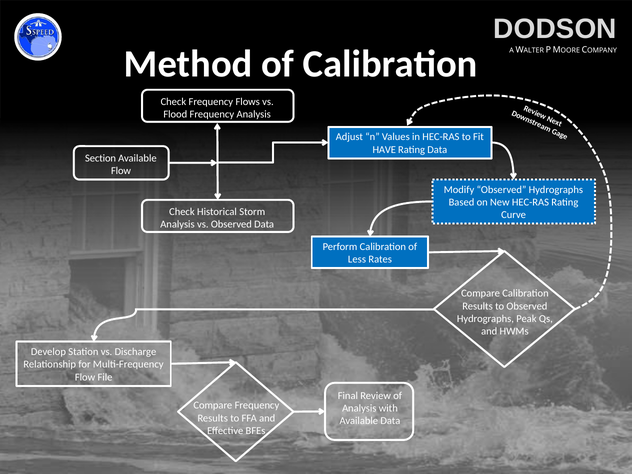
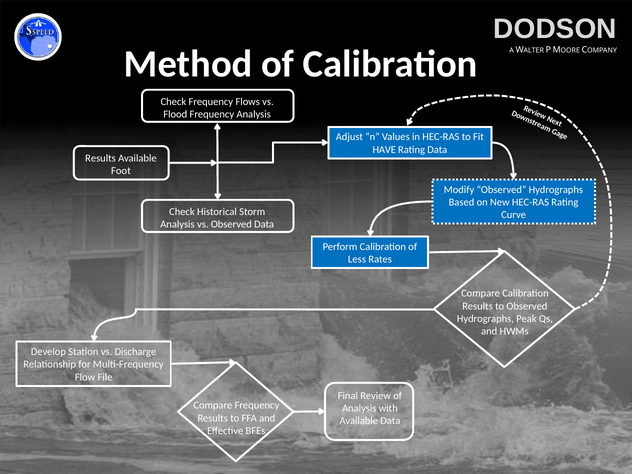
Section at (101, 158): Section -> Results
Flow at (121, 171): Flow -> Foot
